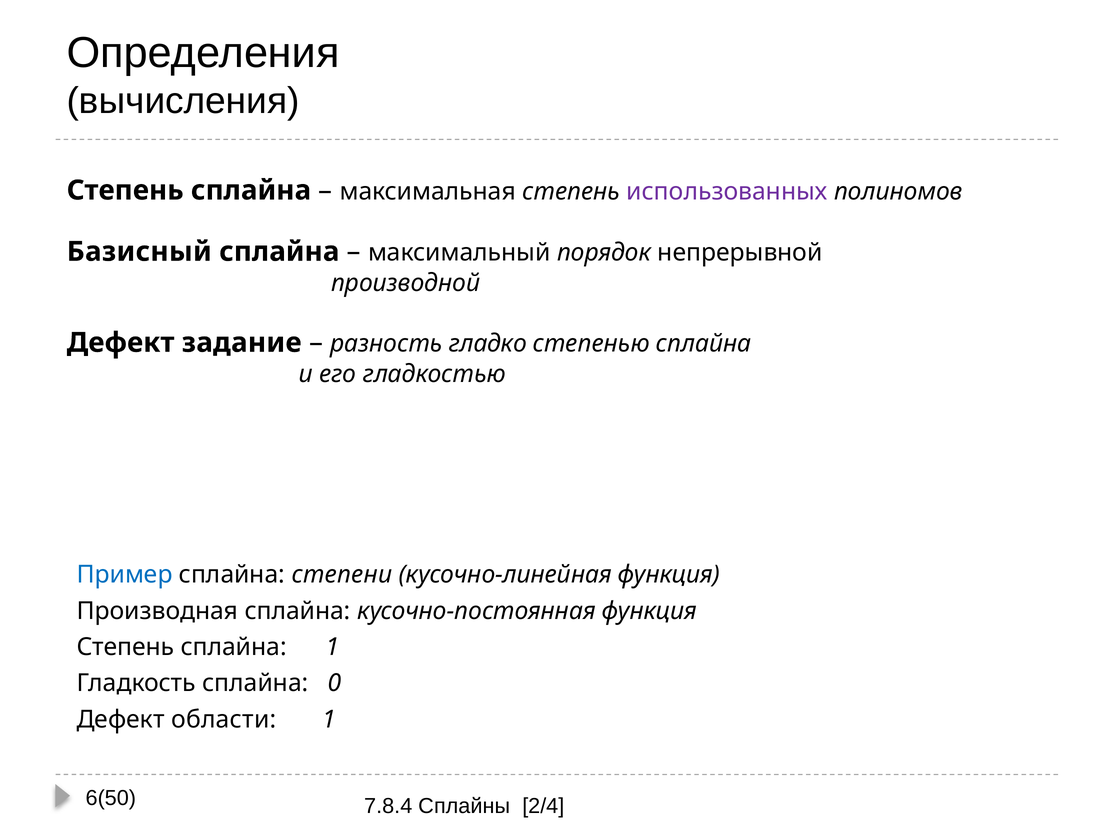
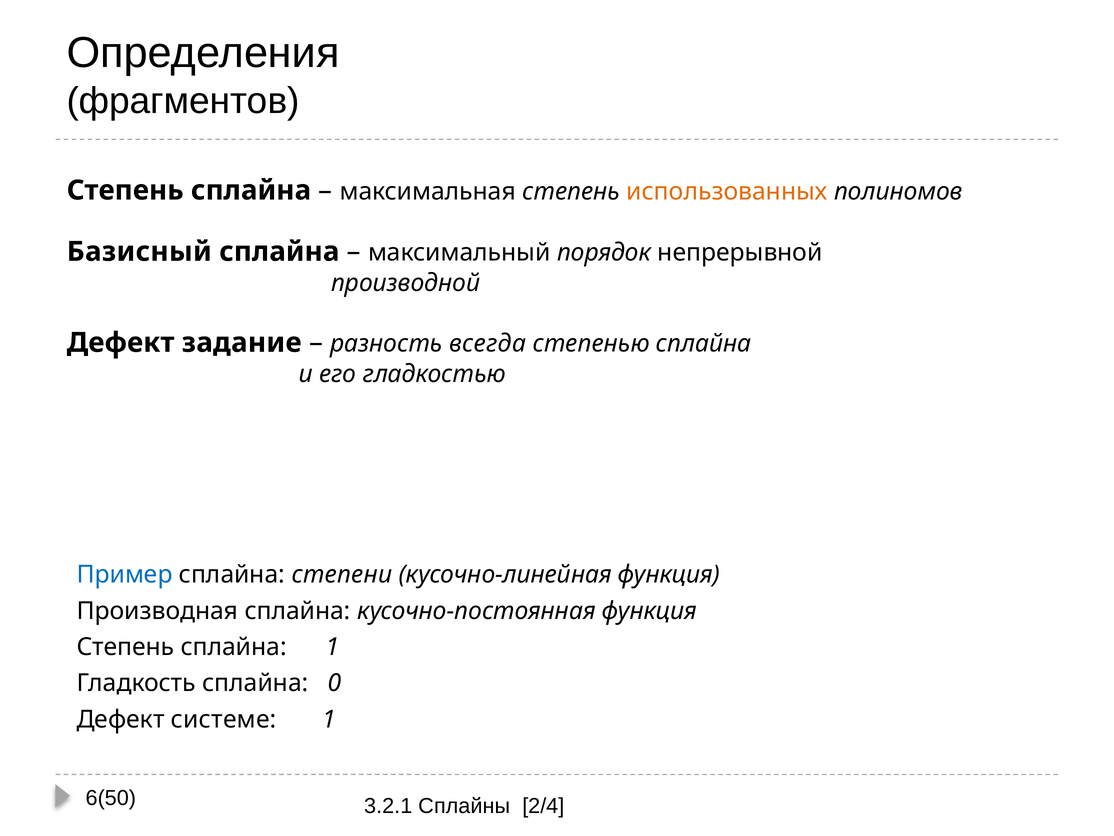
вычисления: вычисления -> фрагментов
использованных colour: purple -> orange
гладко: гладко -> всегда
области: области -> системе
7.8.4: 7.8.4 -> 3.2.1
